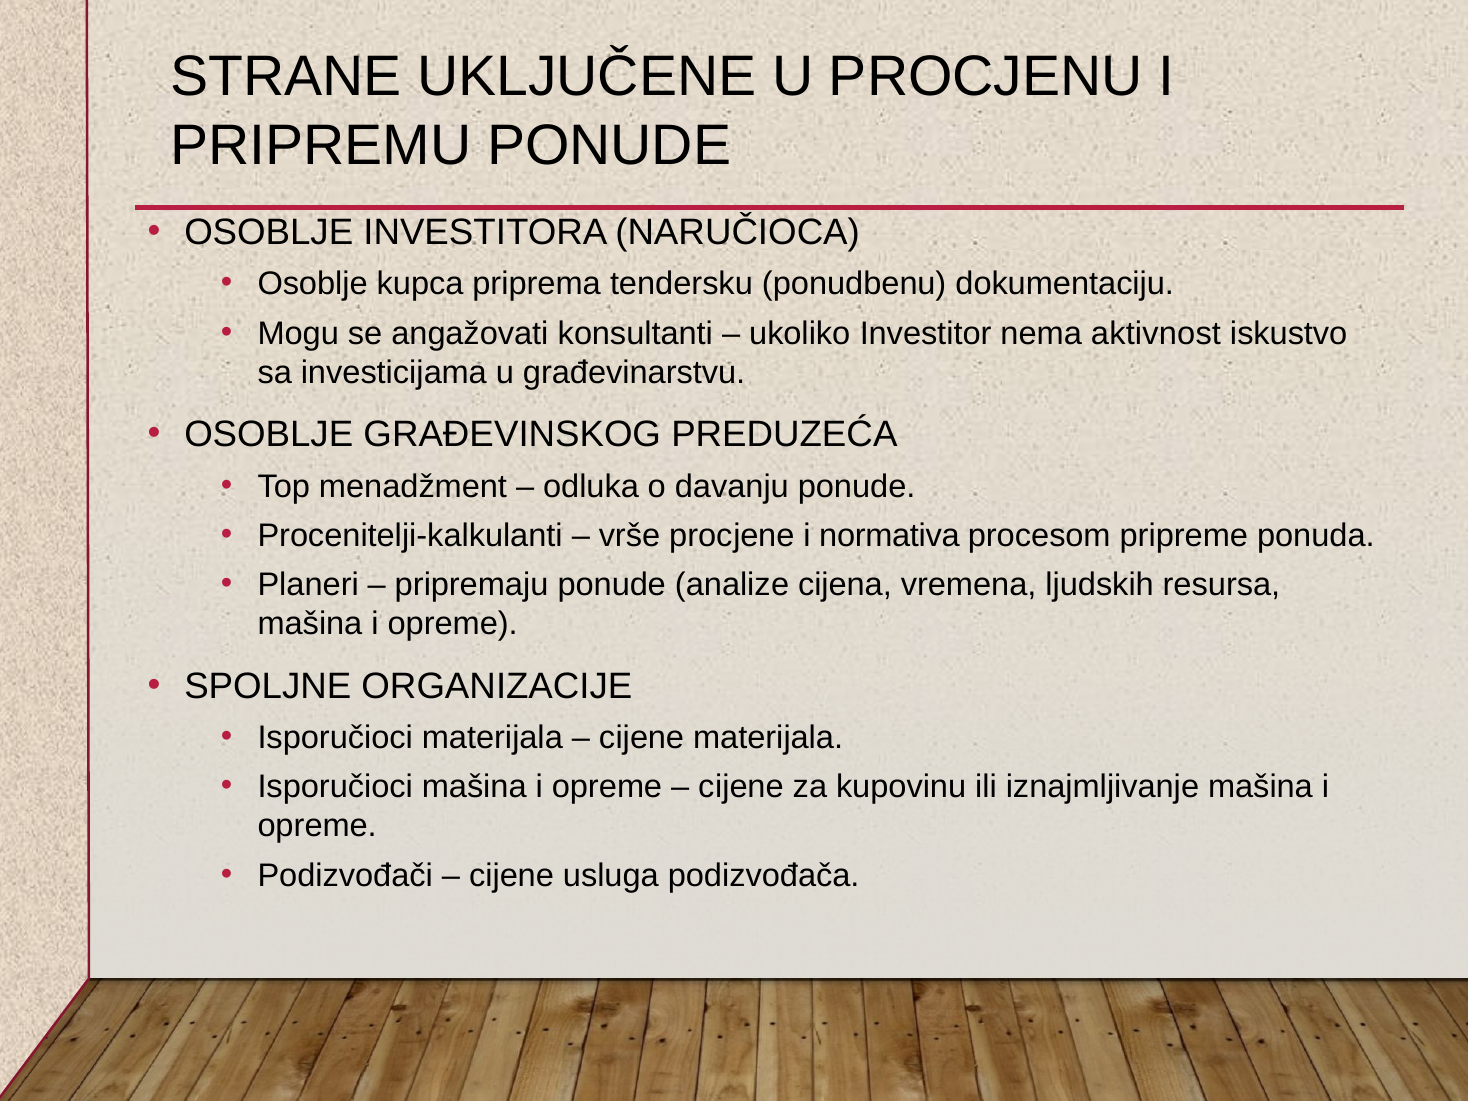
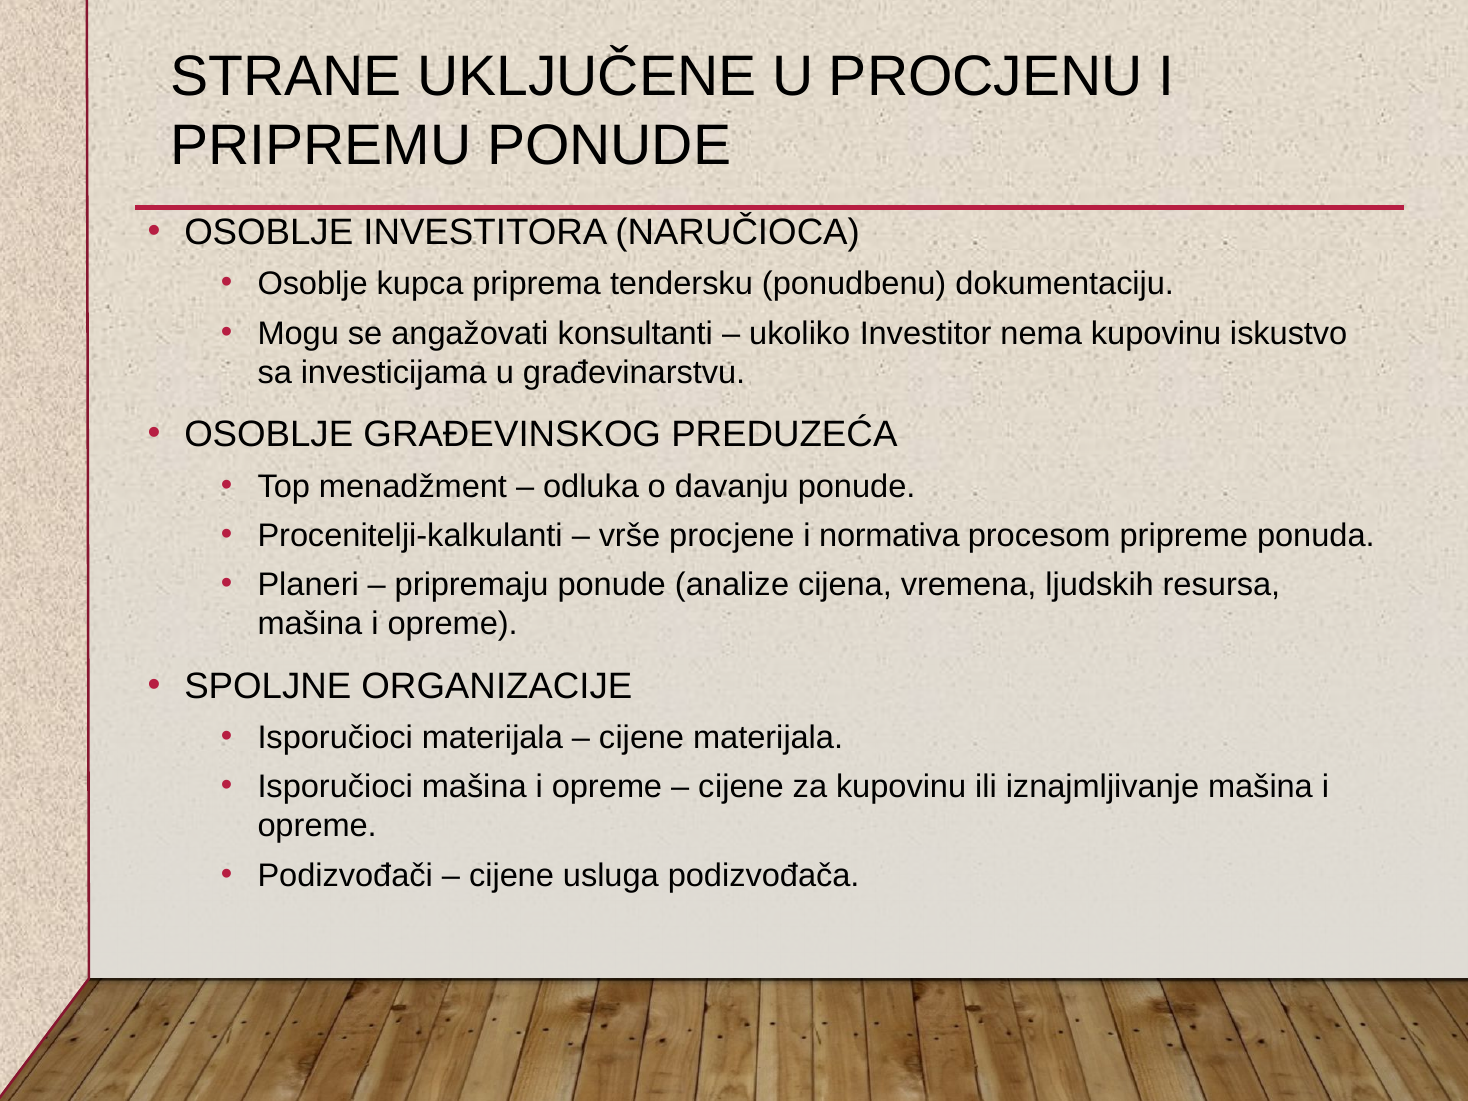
nema aktivnost: aktivnost -> kupovinu
